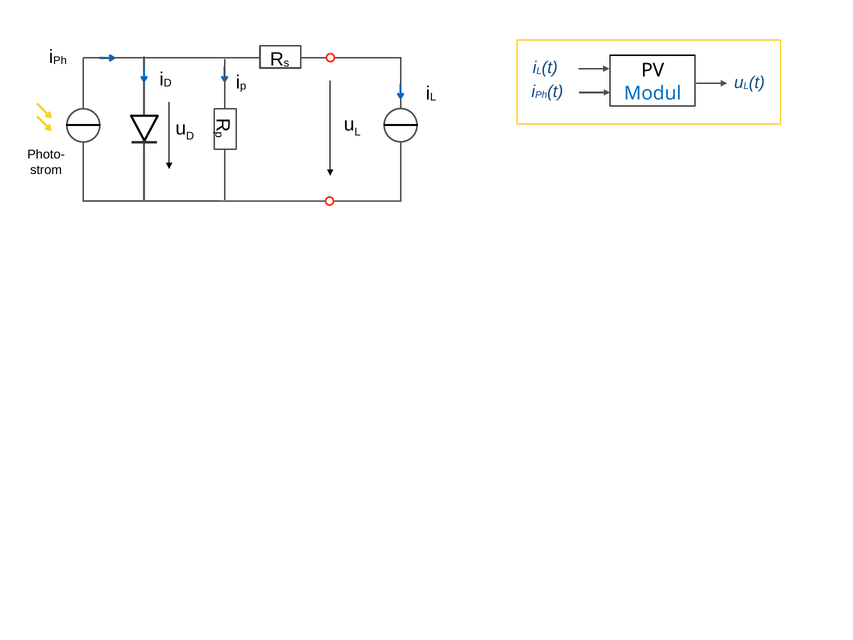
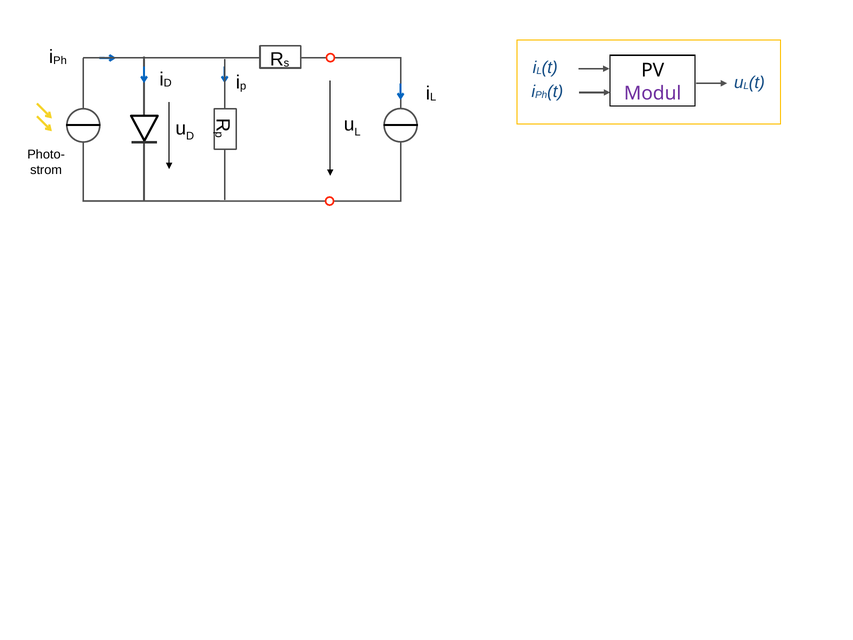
Modul colour: blue -> purple
